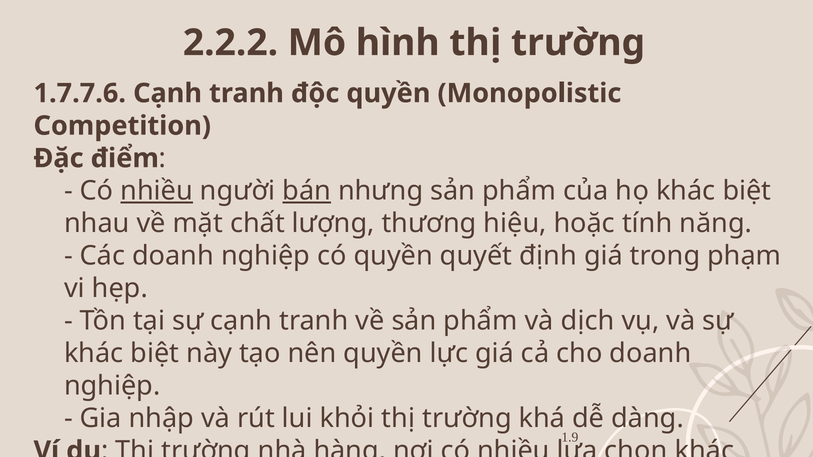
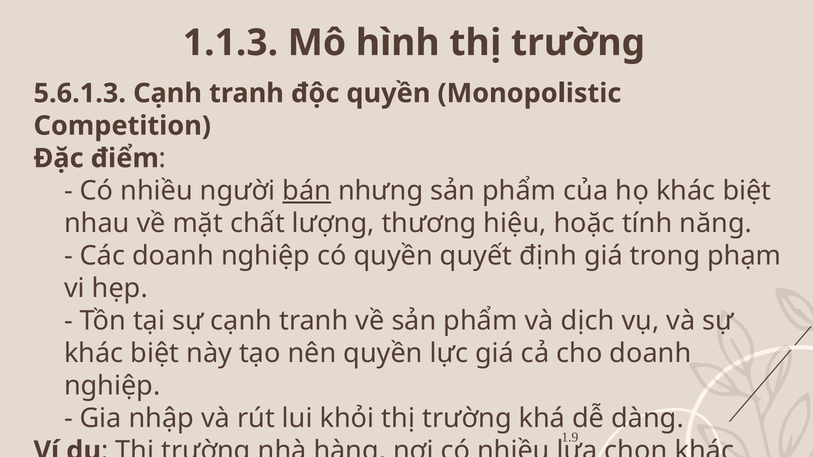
2.2.2: 2.2.2 -> 1.1.3
1.7.7.6: 1.7.7.6 -> 5.6.1.3
nhiều at (157, 191) underline: present -> none
